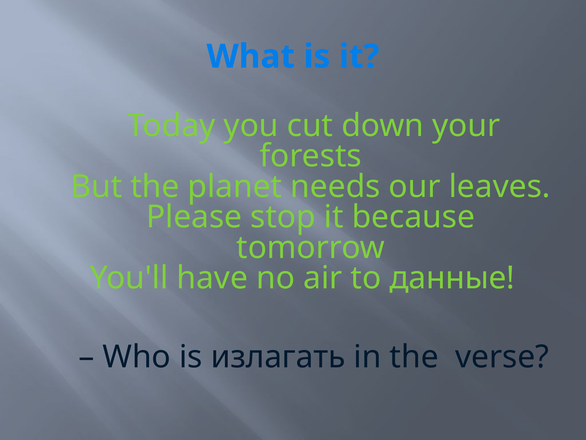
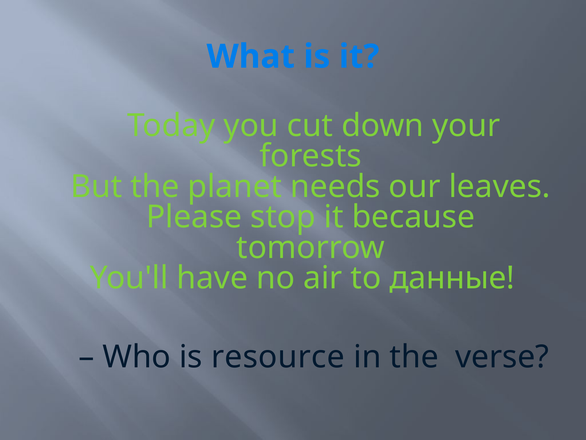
излагать: излагать -> resource
